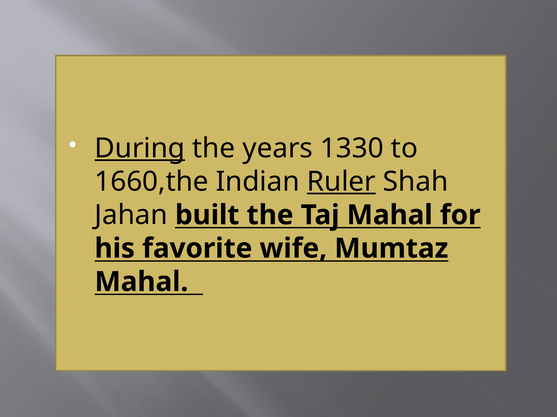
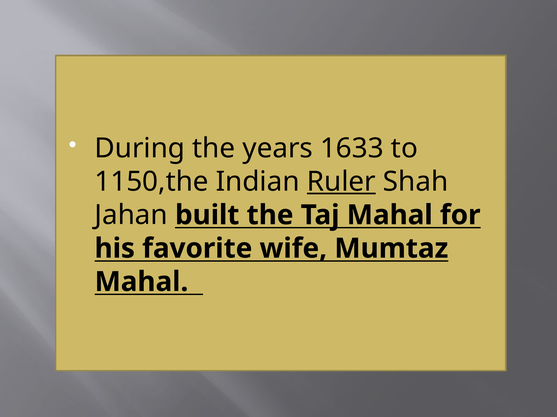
During underline: present -> none
1330: 1330 -> 1633
1660,the: 1660,the -> 1150,the
